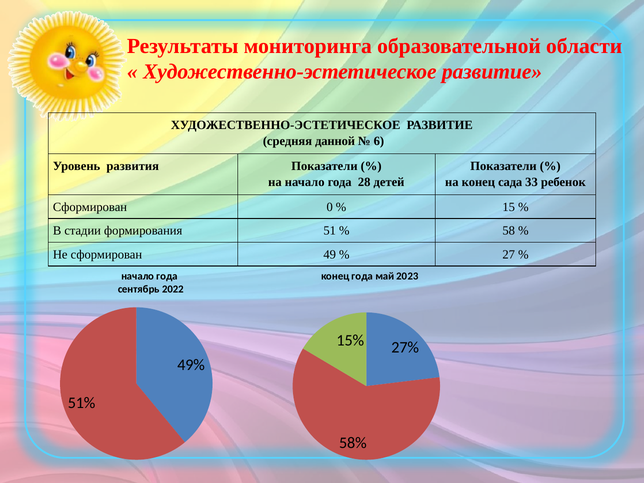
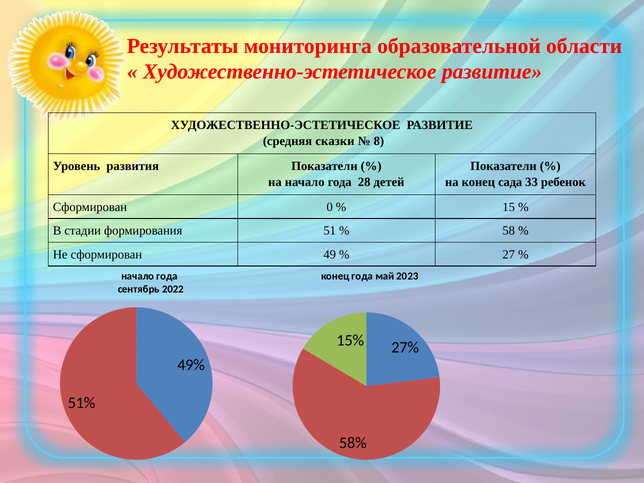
данной: данной -> сказки
6: 6 -> 8
